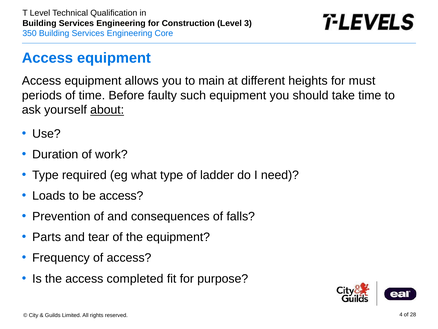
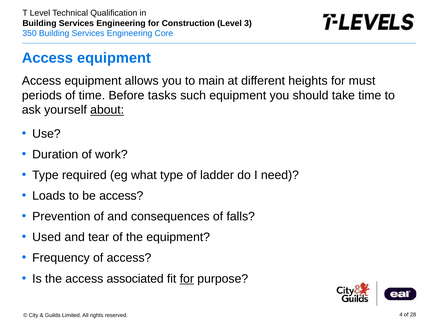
faulty: faulty -> tasks
Parts: Parts -> Used
completed: completed -> associated
for at (187, 278) underline: none -> present
